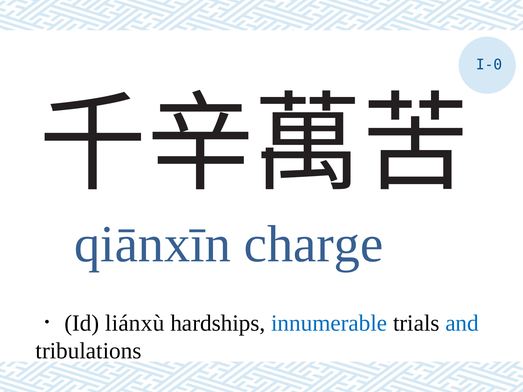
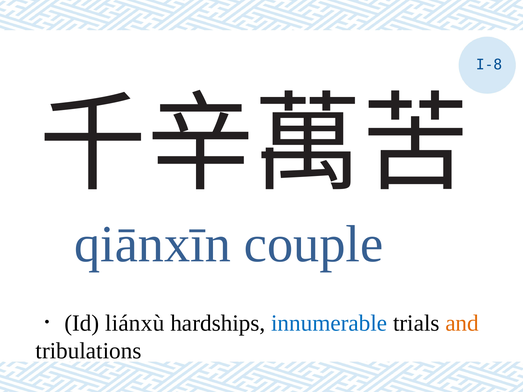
I-0: I-0 -> I-8
charge: charge -> couple
and colour: blue -> orange
